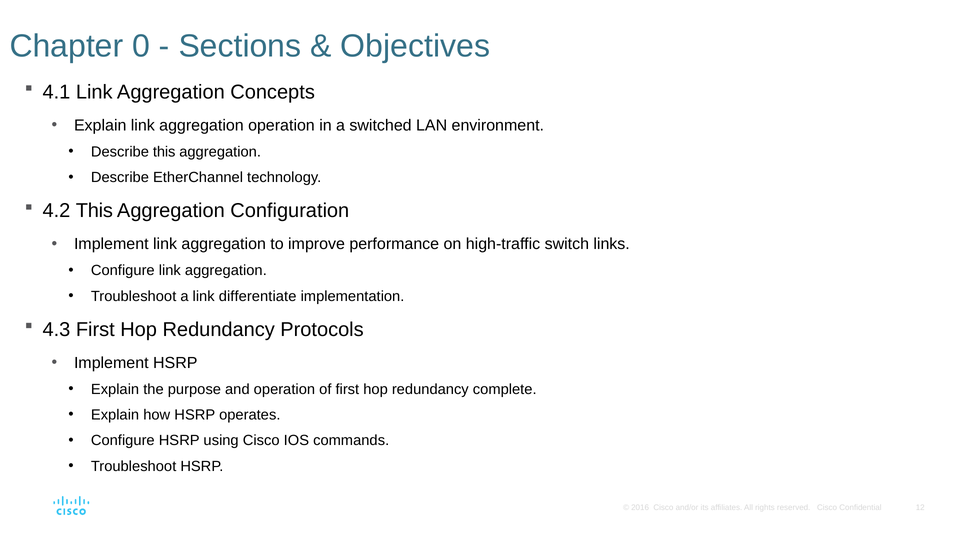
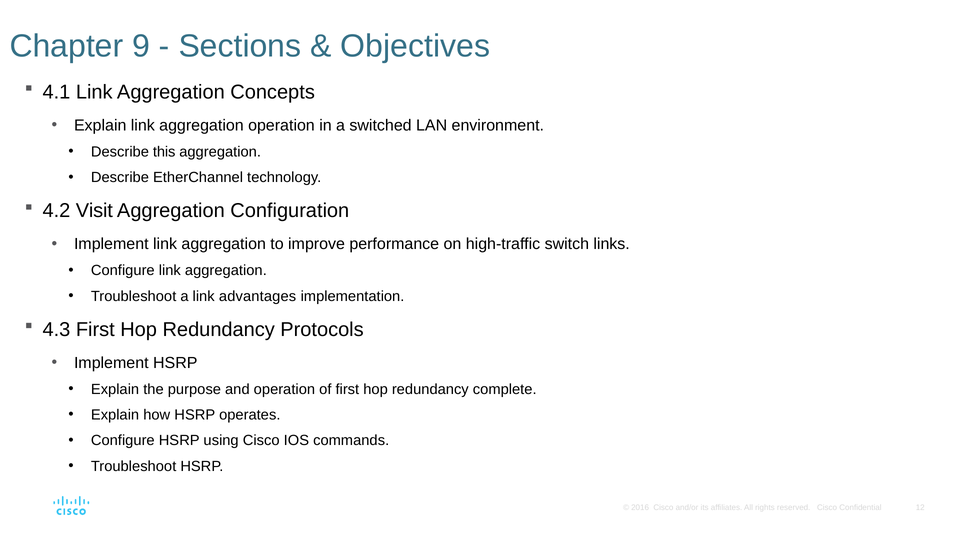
0: 0 -> 9
4.2 This: This -> Visit
differentiate: differentiate -> advantages
